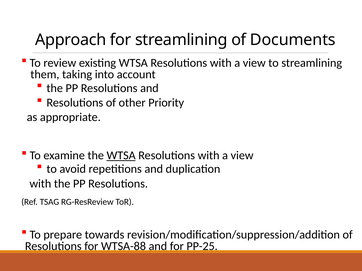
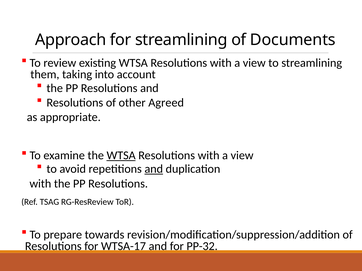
Priority: Priority -> Agreed
and at (154, 169) underline: none -> present
WTSA-88: WTSA-88 -> WTSA-17
PP-25: PP-25 -> PP-32
